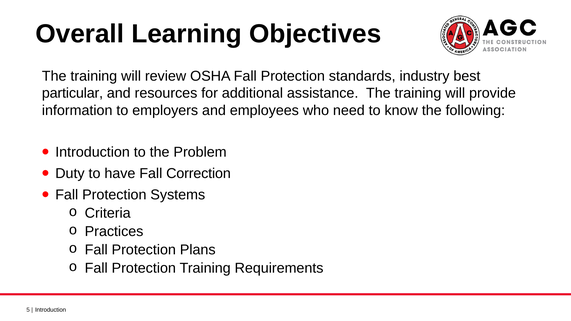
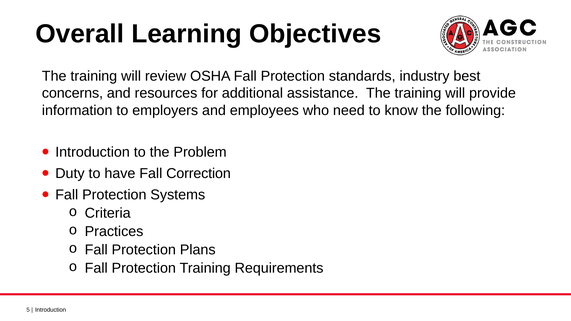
particular: particular -> concerns
